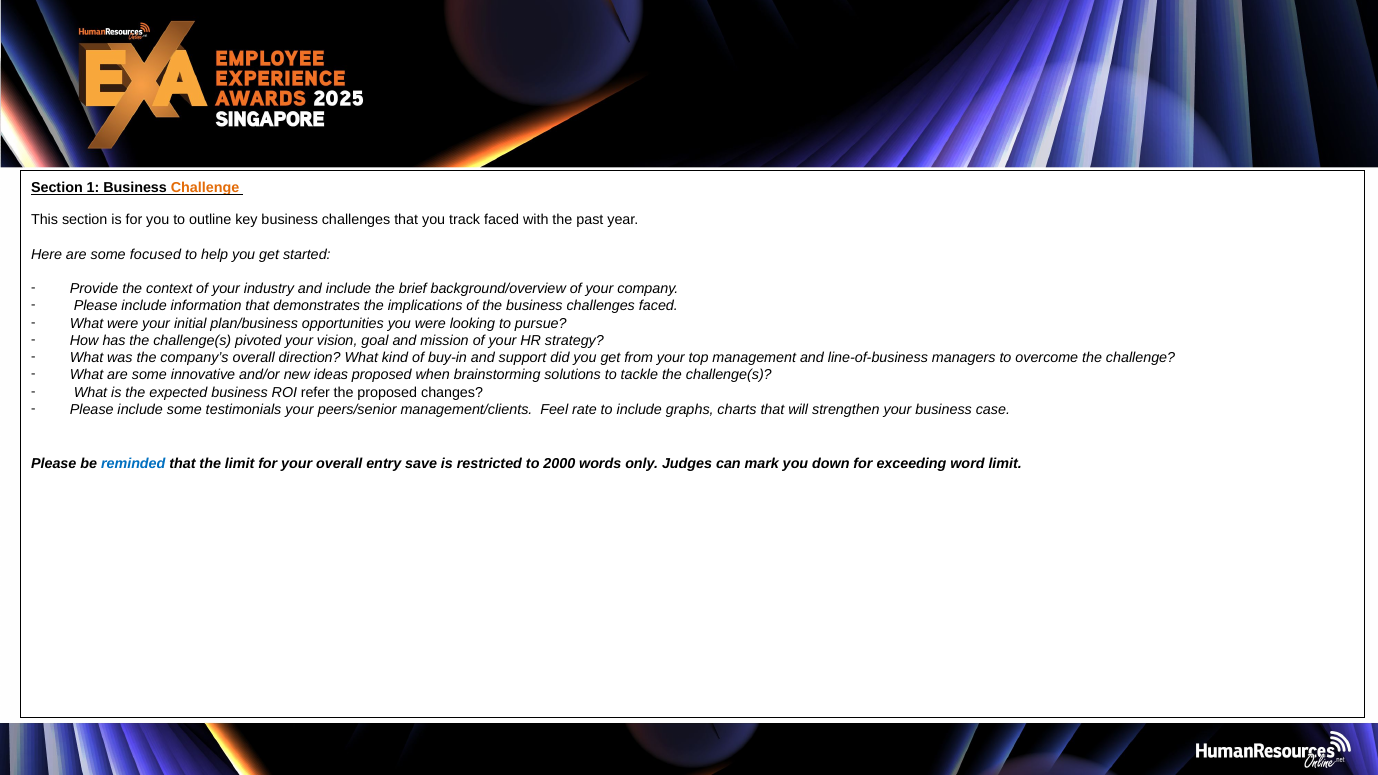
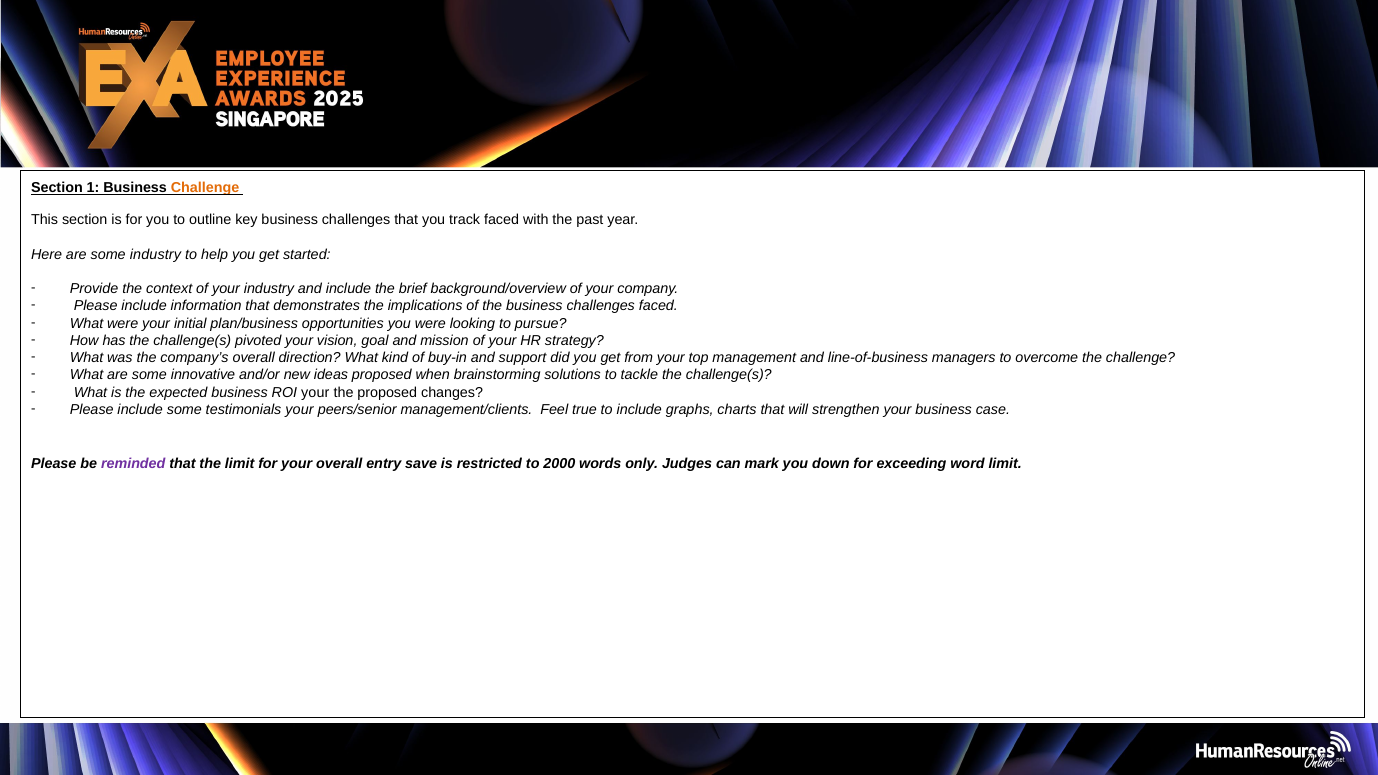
some focused: focused -> industry
ROI refer: refer -> your
rate: rate -> true
reminded colour: blue -> purple
